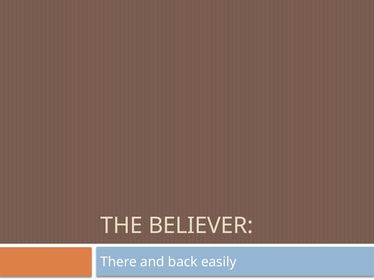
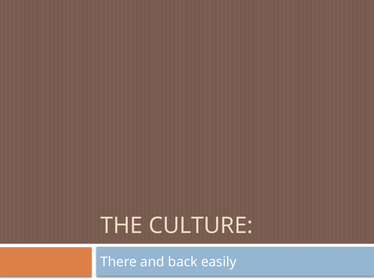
BELIEVER: BELIEVER -> CULTURE
